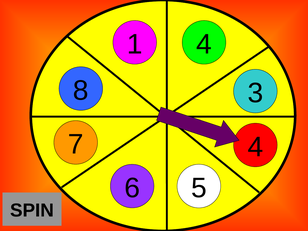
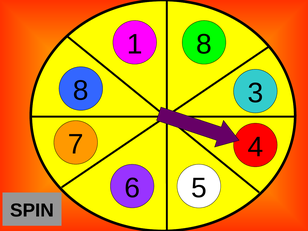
1 4: 4 -> 8
